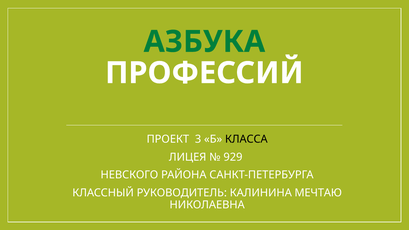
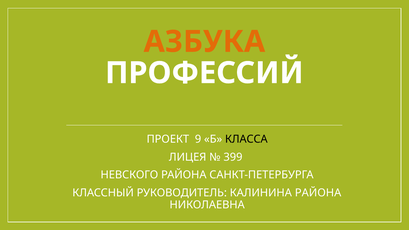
АЗБУКА colour: green -> orange
3: 3 -> 9
929: 929 -> 399
КАЛИНИНА МЕЧТАЮ: МЕЧТАЮ -> РАЙОНА
